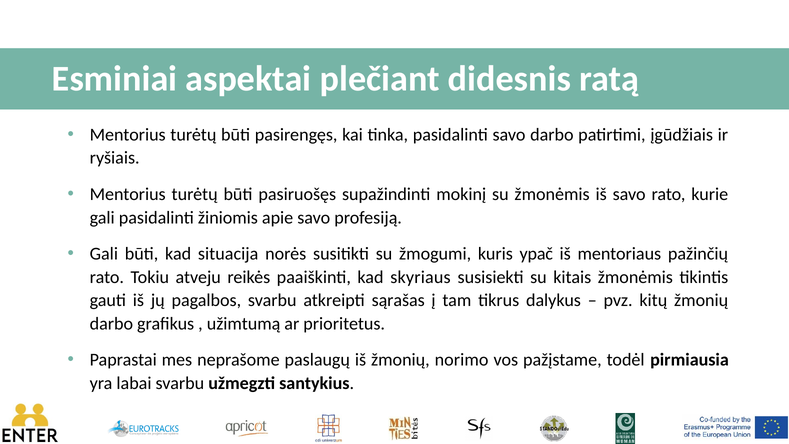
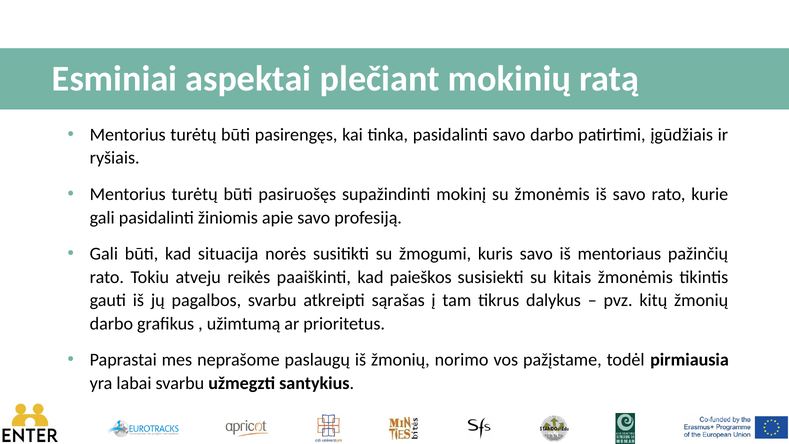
didesnis: didesnis -> mokinių
kuris ypač: ypač -> savo
skyriaus: skyriaus -> paieškos
